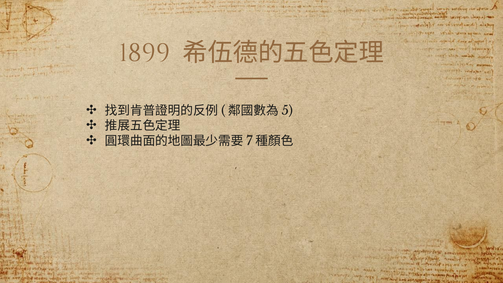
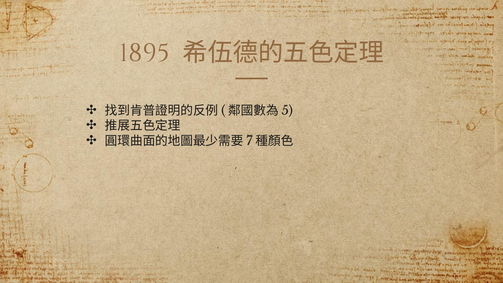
1899: 1899 -> 1895
